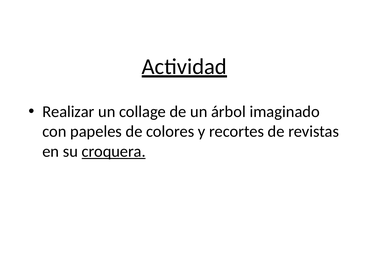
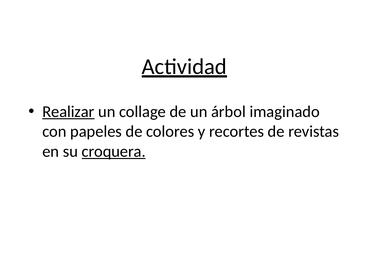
Realizar underline: none -> present
